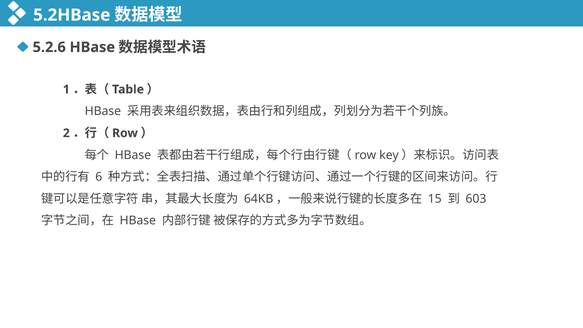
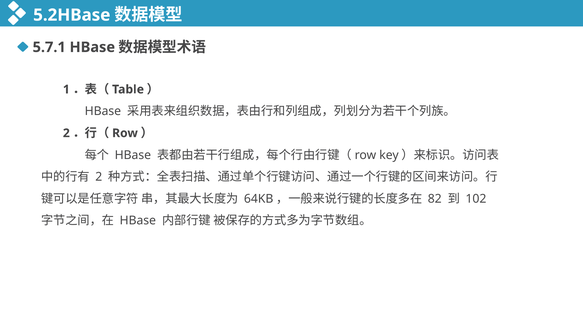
5.2.6: 5.2.6 -> 5.7.1
6 at (99, 177): 6 -> 2
15: 15 -> 82
603: 603 -> 102
